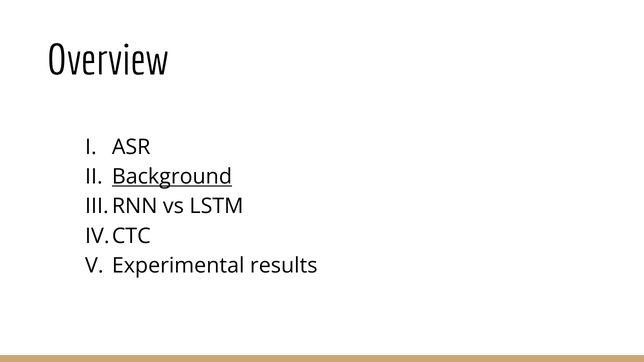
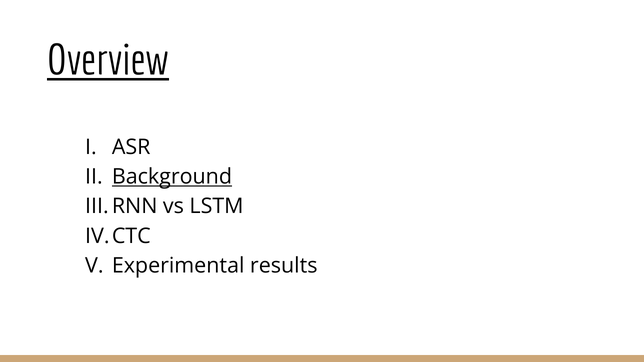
Overview underline: none -> present
